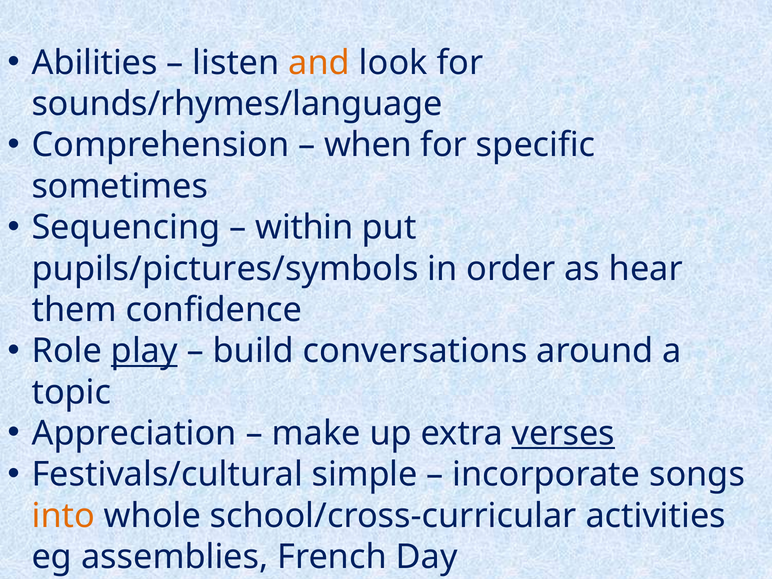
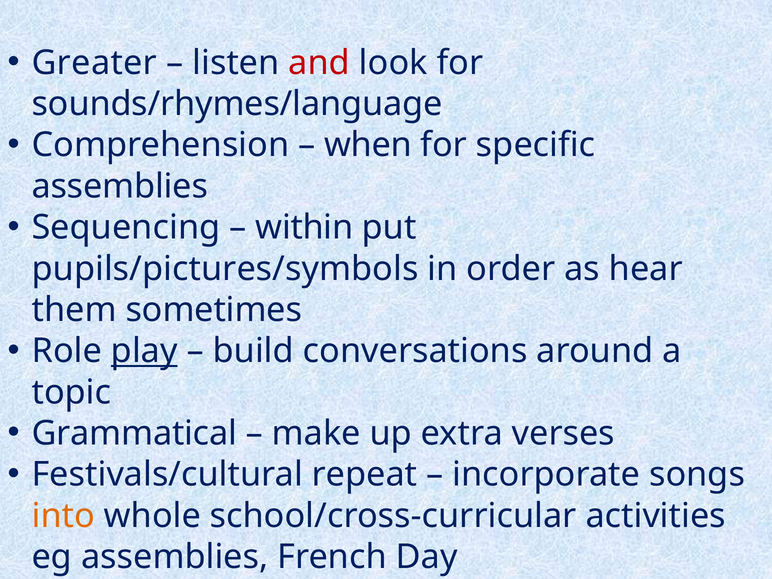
Abilities: Abilities -> Greater
and colour: orange -> red
sometimes at (120, 186): sometimes -> assemblies
confidence: confidence -> sometimes
Appreciation: Appreciation -> Grammatical
verses underline: present -> none
simple: simple -> repeat
